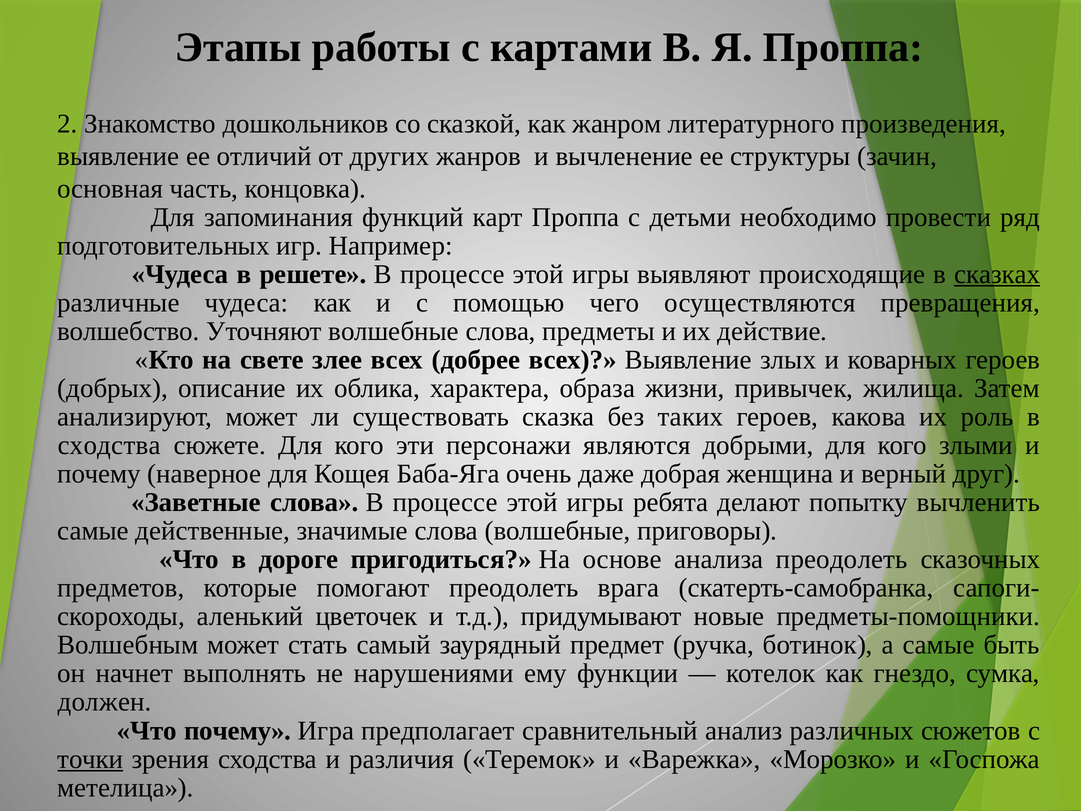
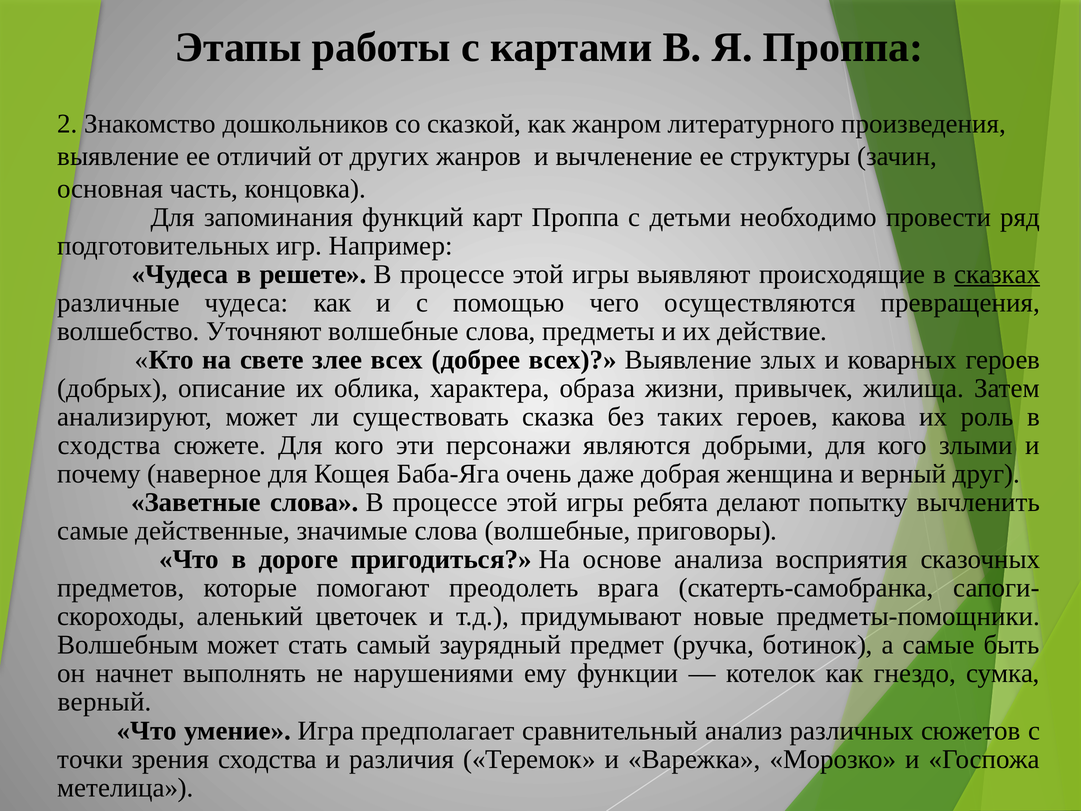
анализа преодолеть: преодолеть -> восприятия
должен at (105, 702): должен -> верный
Что почему: почему -> умение
точки underline: present -> none
